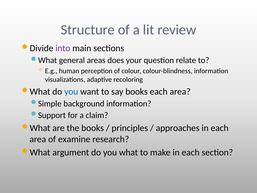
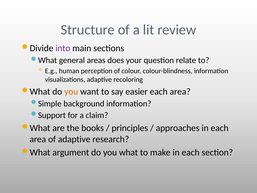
you at (71, 91) colour: blue -> orange
say books: books -> easier
of examine: examine -> adaptive
